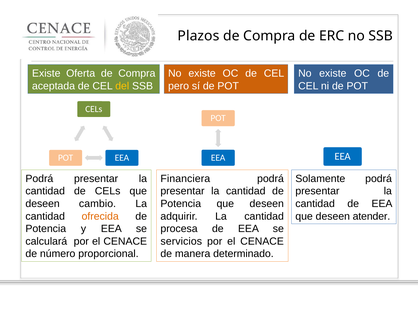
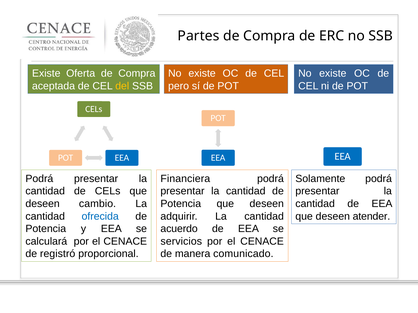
Plazos: Plazos -> Partes
ofrecida colour: orange -> blue
procesa: procesa -> acuerdo
número: número -> registró
determinado: determinado -> comunicado
